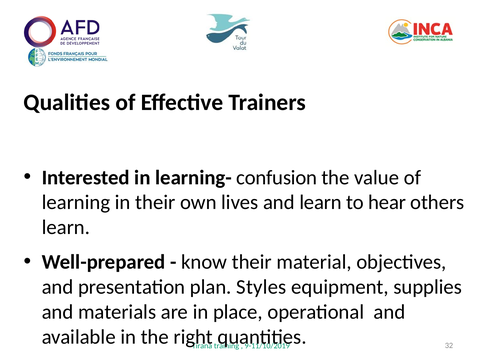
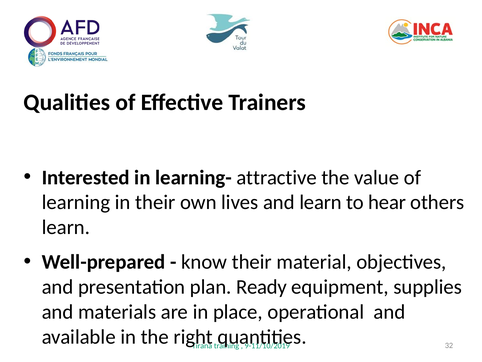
confusion: confusion -> attractive
Styles: Styles -> Ready
